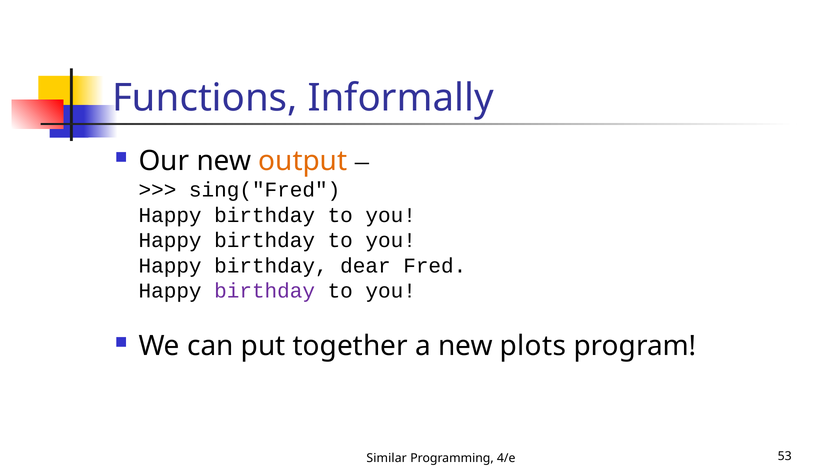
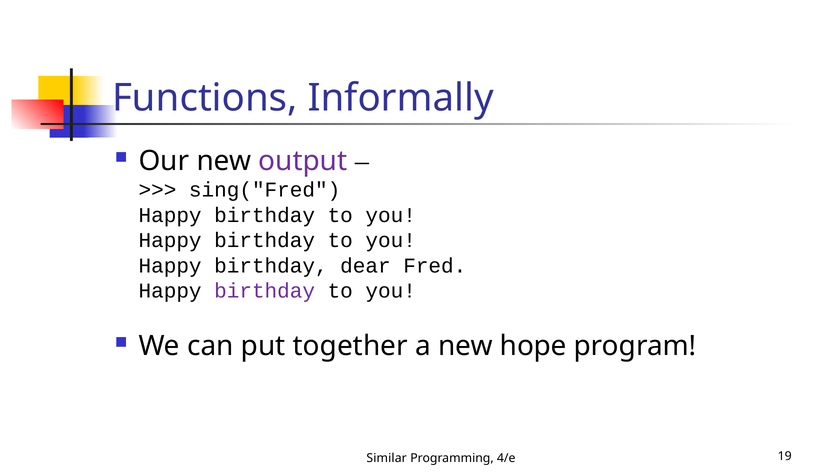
output colour: orange -> purple
plots: plots -> hope
53: 53 -> 19
